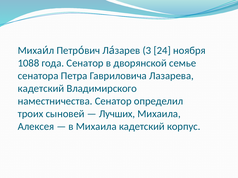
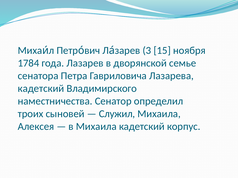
24: 24 -> 15
1088: 1088 -> 1784
года Сенатор: Сенатор -> Лазарев
Лучших: Лучших -> Служил
